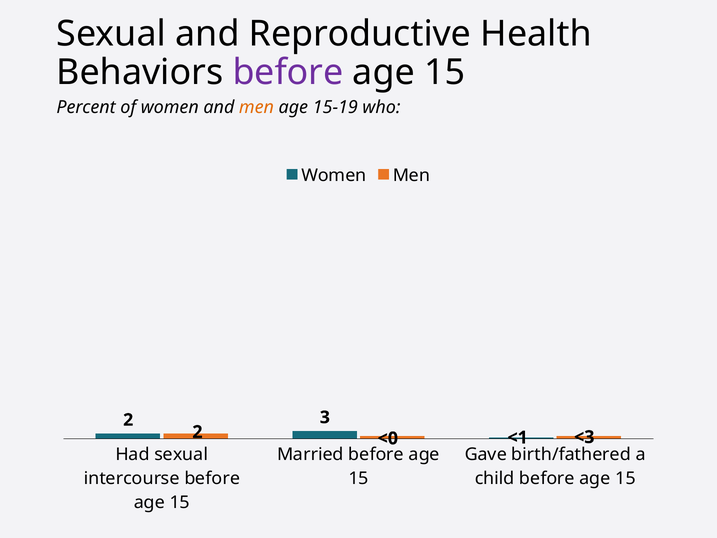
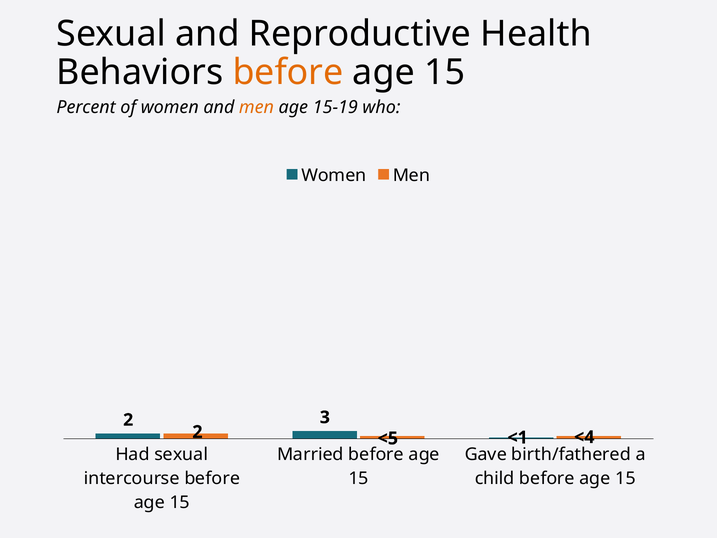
before at (288, 73) colour: purple -> orange
<0: <0 -> <5
<3: <3 -> <4
